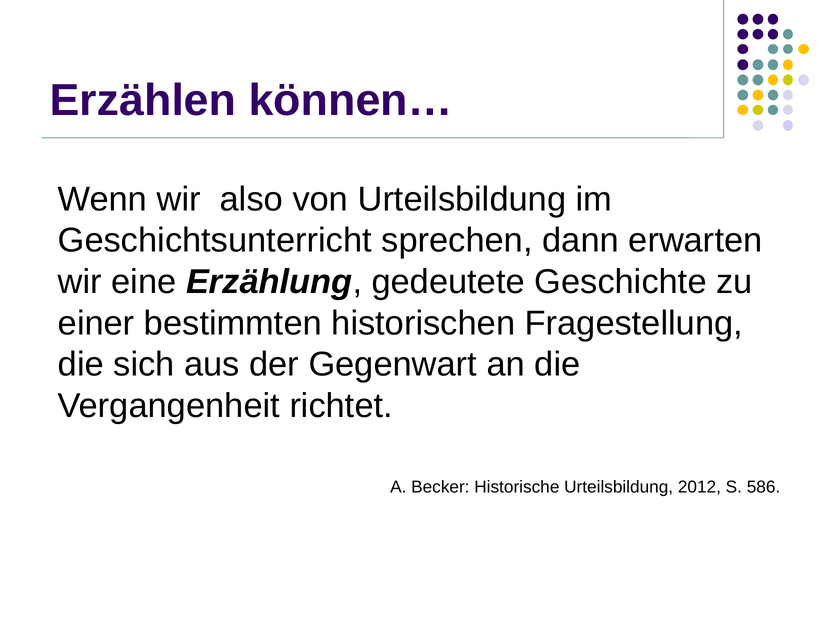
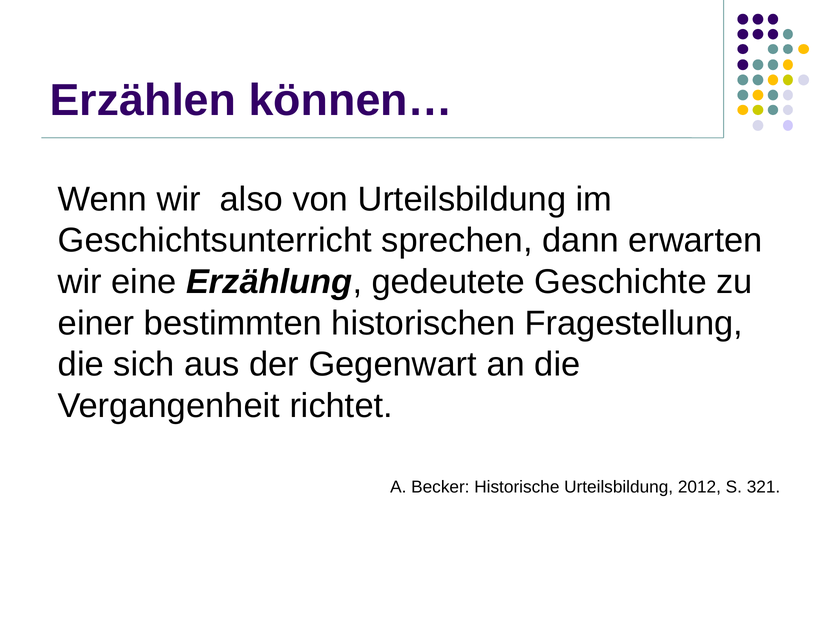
586: 586 -> 321
